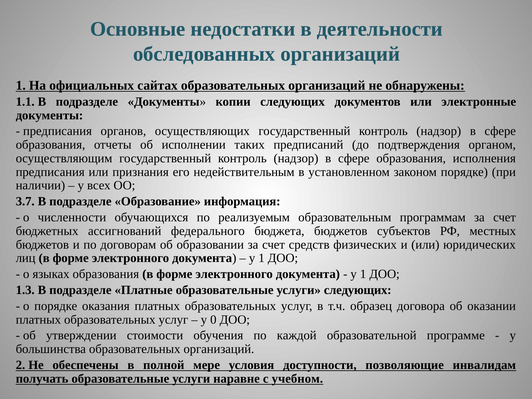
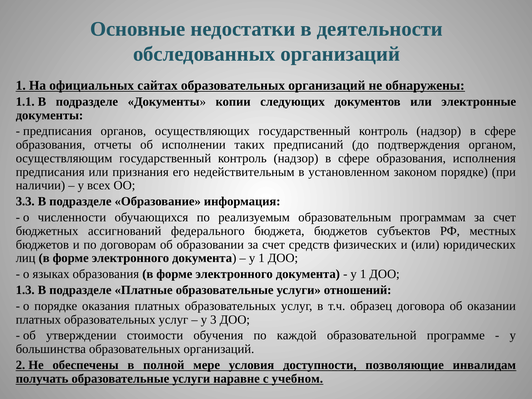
3.7: 3.7 -> 3.3
услуги следующих: следующих -> отношений
0: 0 -> 3
